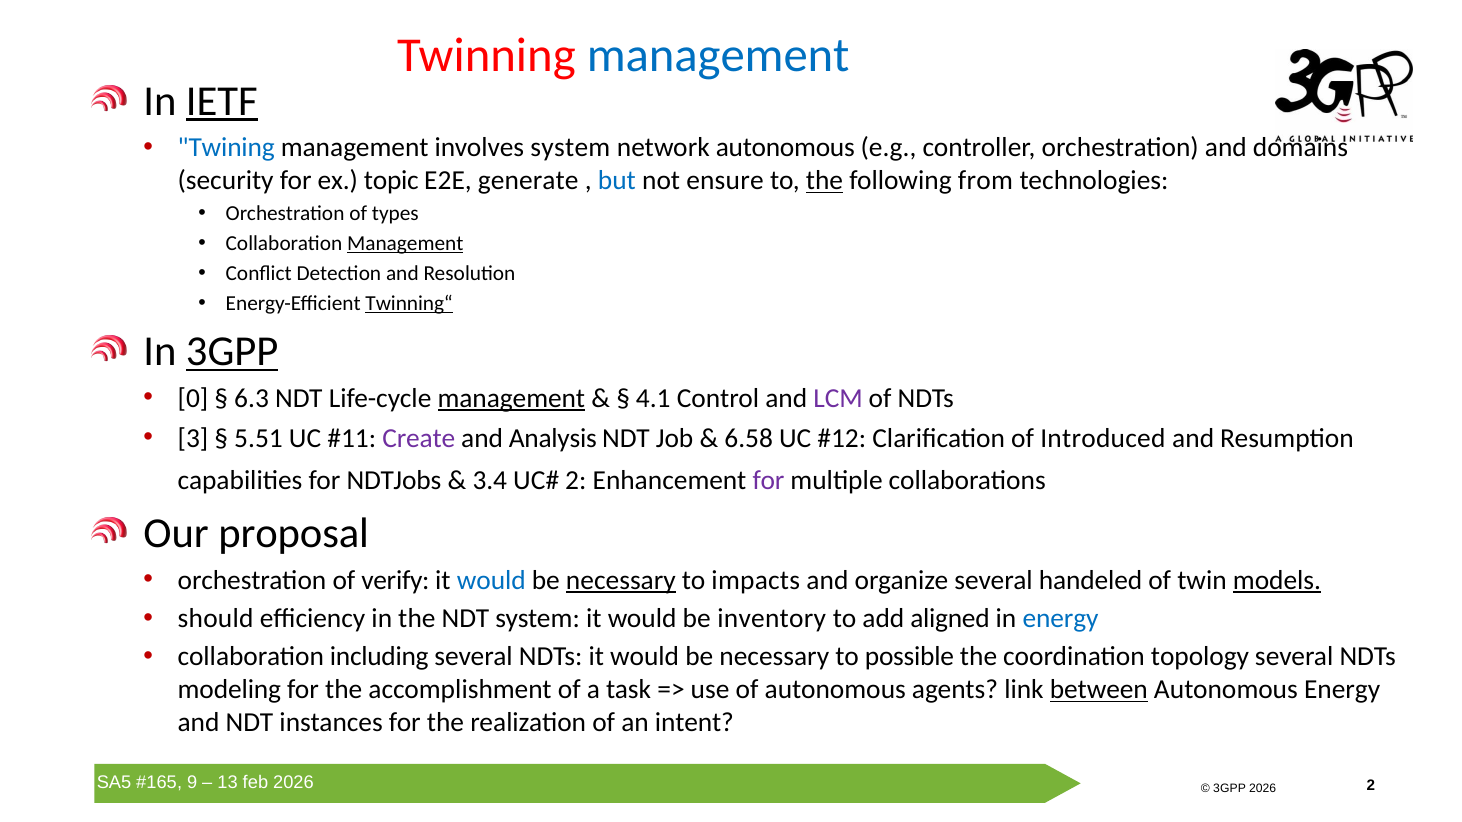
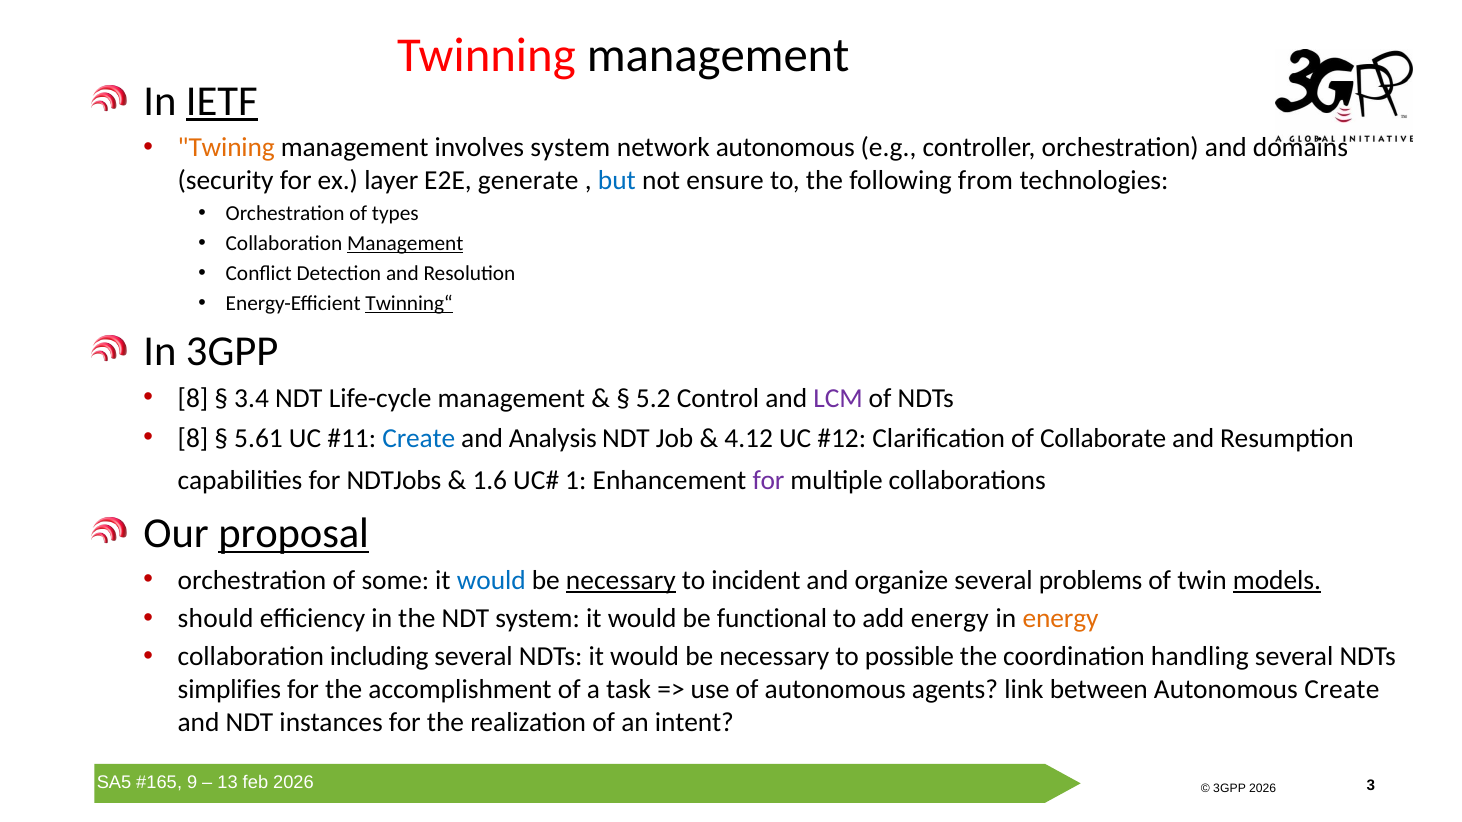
management at (718, 56) colour: blue -> black
Twining colour: blue -> orange
topic: topic -> layer
the at (824, 181) underline: present -> none
3GPP at (232, 352) underline: present -> none
0 at (193, 398): 0 -> 8
6.3: 6.3 -> 3.4
management at (511, 398) underline: present -> none
4.1: 4.1 -> 5.2
3 at (193, 438): 3 -> 8
5.51: 5.51 -> 5.61
Create at (419, 438) colour: purple -> blue
6.58: 6.58 -> 4.12
Introduced: Introduced -> Collaborate
3.4: 3.4 -> 1.6
2 at (576, 480): 2 -> 1
proposal underline: none -> present
verify: verify -> some
impacts: impacts -> incident
handeled: handeled -> problems
inventory: inventory -> functional
add aligned: aligned -> energy
energy at (1061, 619) colour: blue -> orange
topology: topology -> handling
modeling: modeling -> simplifies
between underline: present -> none
Autonomous Energy: Energy -> Create
2 at (1371, 786): 2 -> 3
